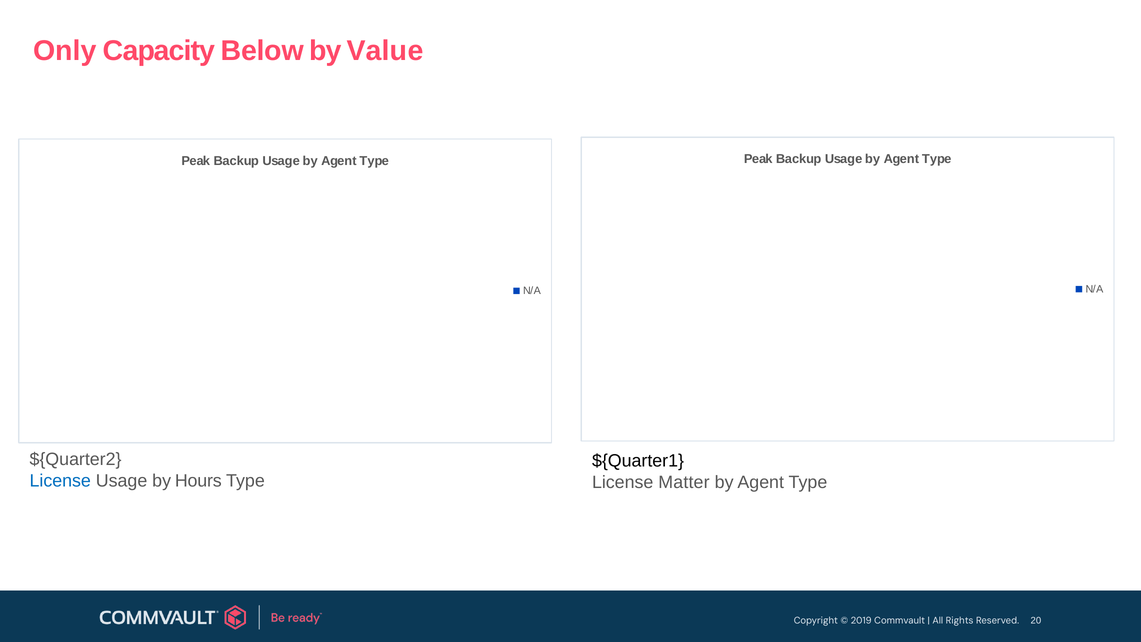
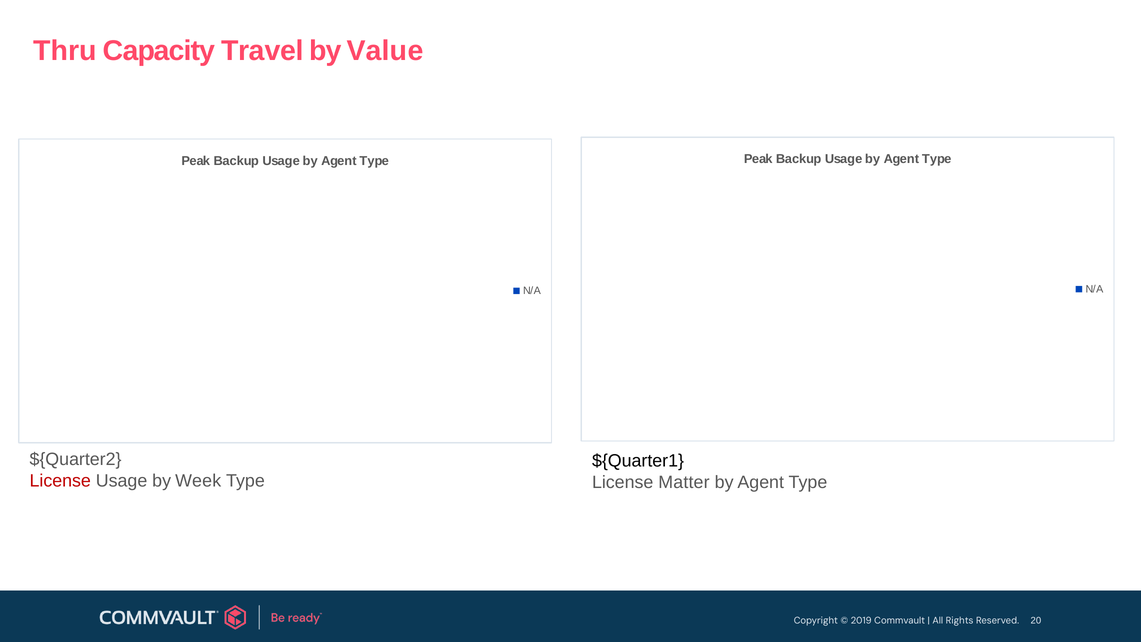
Only: Only -> Thru
Below: Below -> Travel
License at (60, 480) colour: blue -> red
Hours: Hours -> Week
